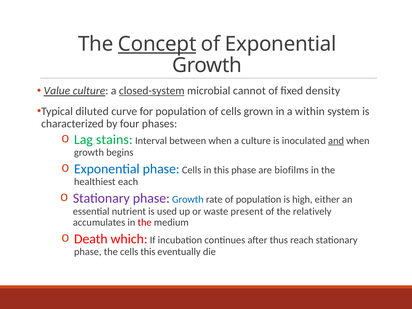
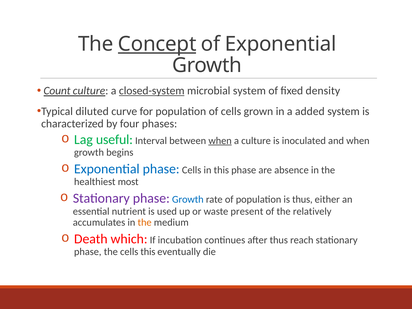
Value: Value -> Count
microbial cannot: cannot -> system
within: within -> added
stains: stains -> useful
when at (220, 141) underline: none -> present
and underline: present -> none
biofilms: biofilms -> absence
each: each -> most
is high: high -> thus
the at (145, 222) colour: red -> orange
